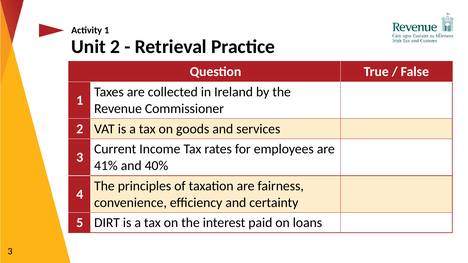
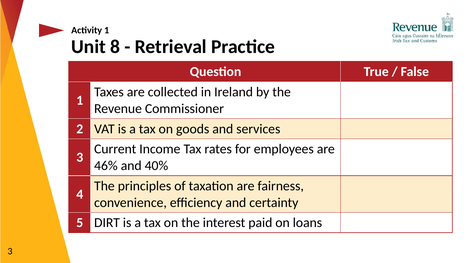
Unit 2: 2 -> 8
41%: 41% -> 46%
